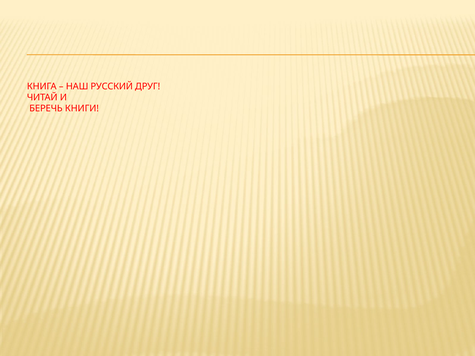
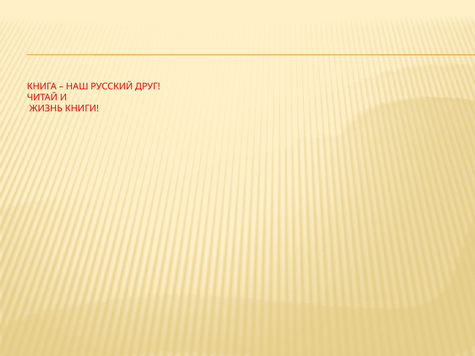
БЕРЕЧЬ: БЕРЕЧЬ -> ЖИЗНЬ
